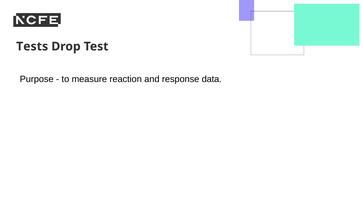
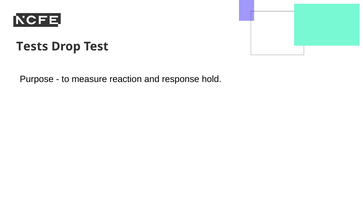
data: data -> hold
